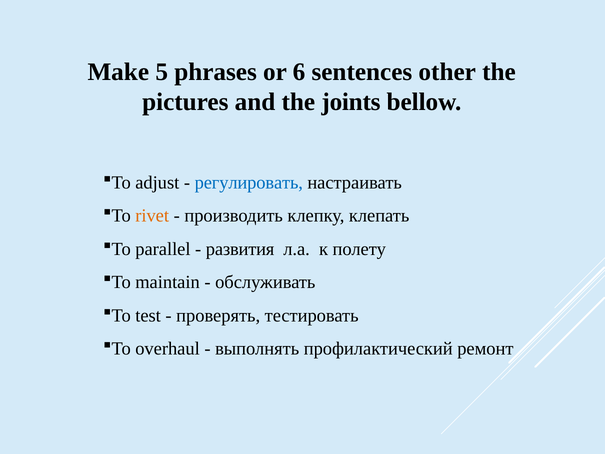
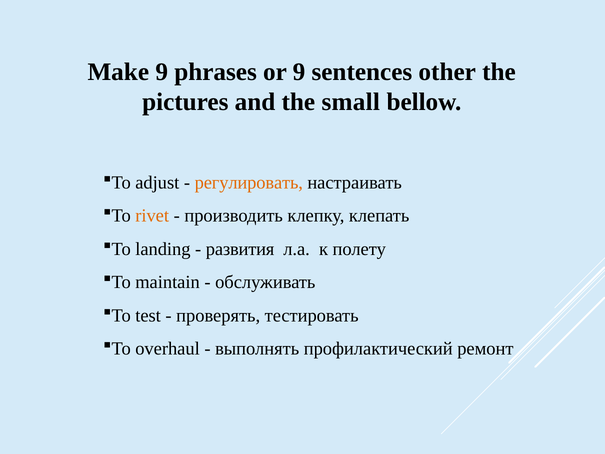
Make 5: 5 -> 9
or 6: 6 -> 9
joints: joints -> small
регулировать colour: blue -> orange
parallel: parallel -> landing
